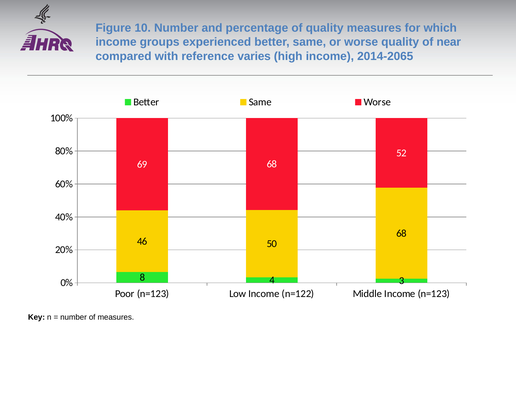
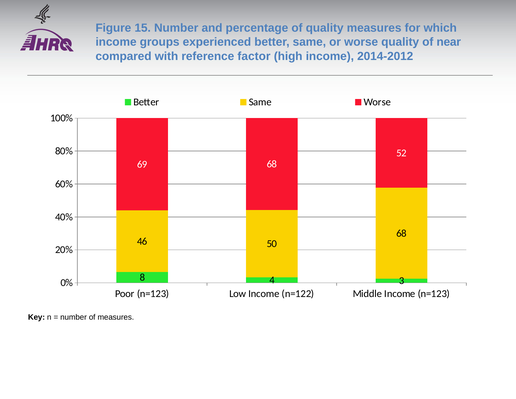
10: 10 -> 15
varies: varies -> factor
2014-2065: 2014-2065 -> 2014-2012
